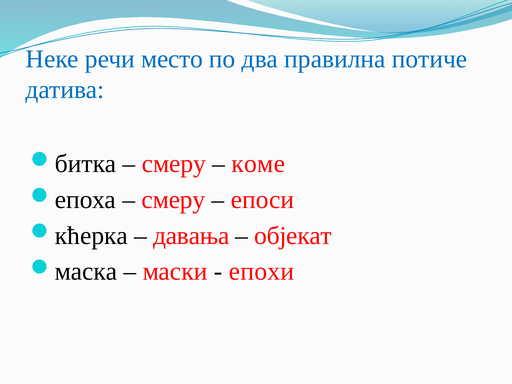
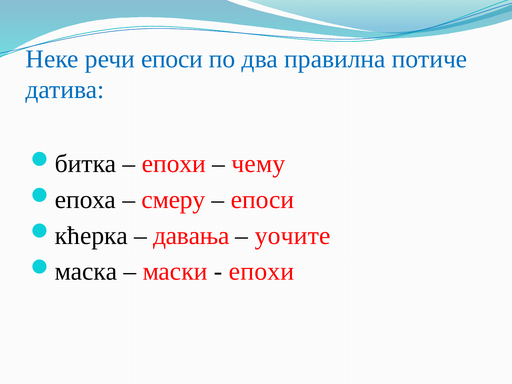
речи место: место -> епоси
смеру at (174, 164): смеру -> епохи
коме: коме -> чему
објекат: објекат -> уочите
